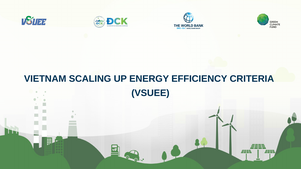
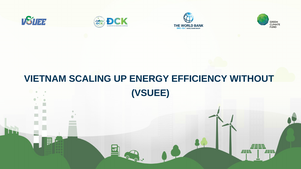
CRITERIA: CRITERIA -> WITHOUT
